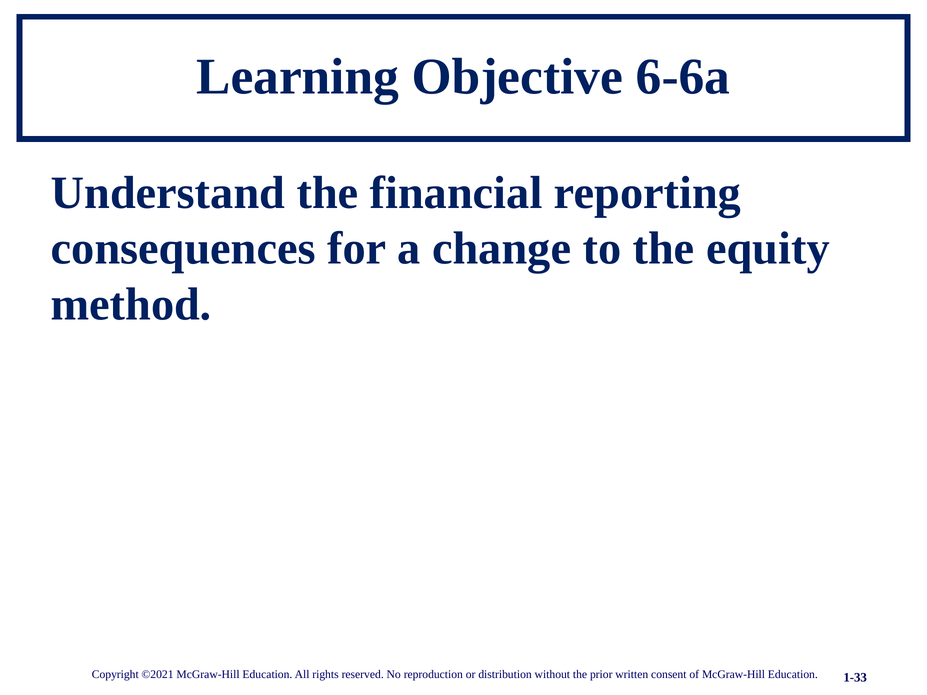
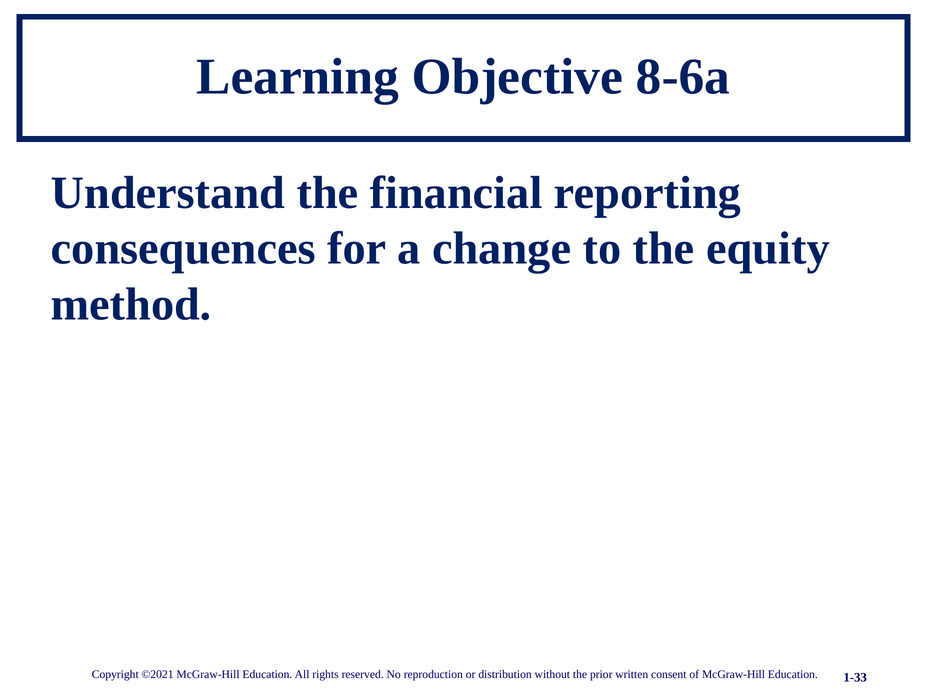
6-6a: 6-6a -> 8-6a
